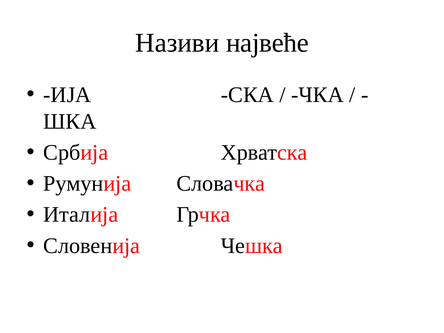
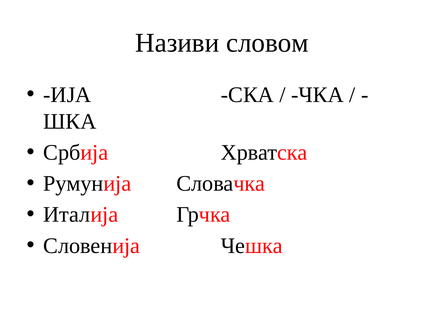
највеће: највеће -> словом
